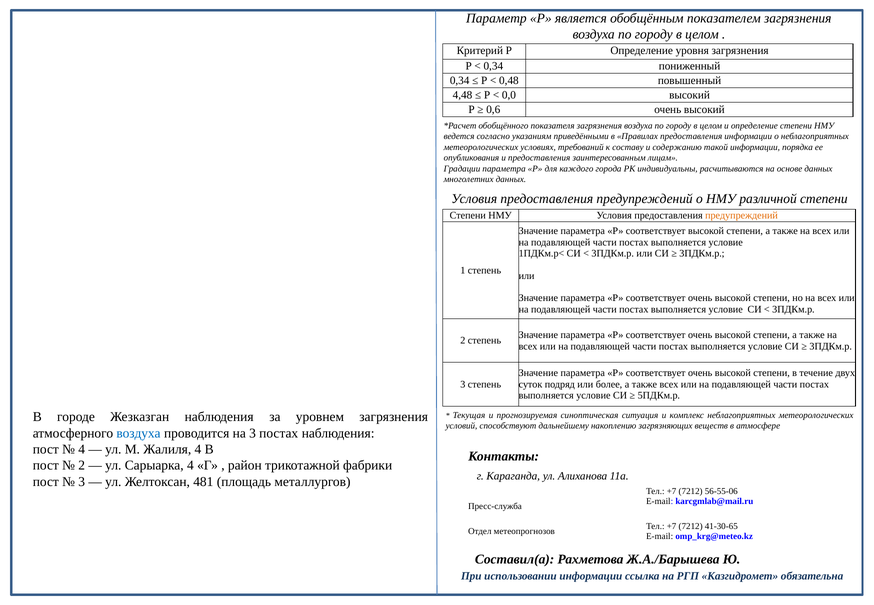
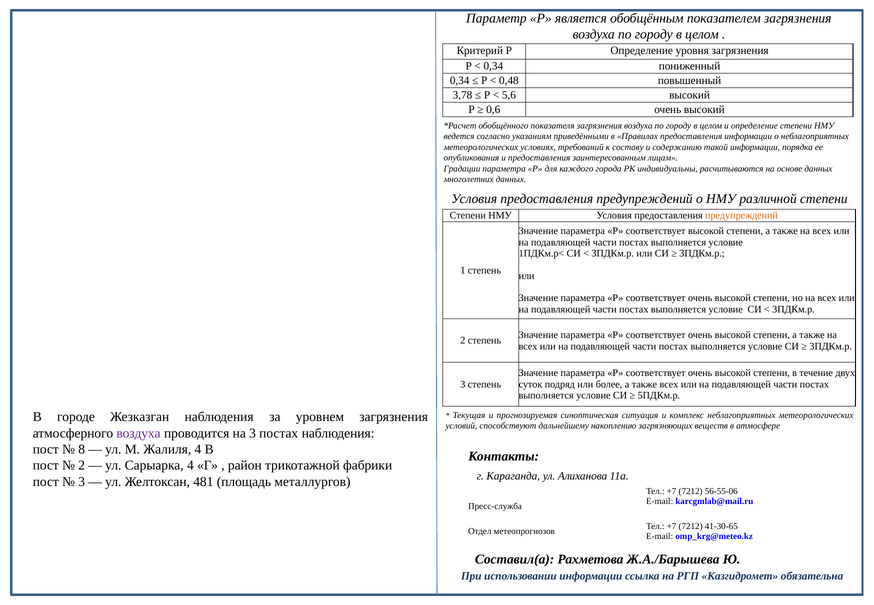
4,48: 4,48 -> 3,78
0,0: 0,0 -> 5,6
воздуха at (138, 433) colour: blue -> purple
4 at (82, 449): 4 -> 8
